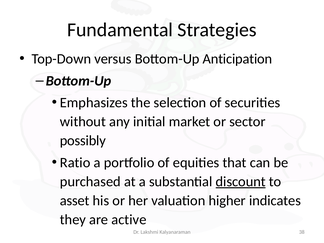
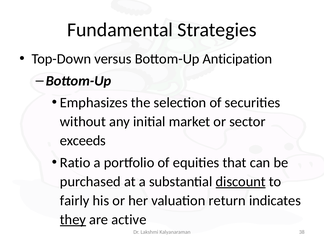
possibly: possibly -> exceeds
asset: asset -> fairly
higher: higher -> return
they underline: none -> present
